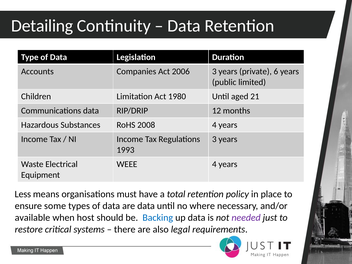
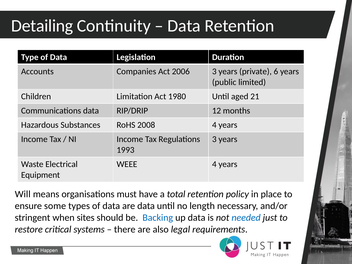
Less: Less -> Will
where: where -> length
available: available -> stringent
host: host -> sites
needed colour: purple -> blue
